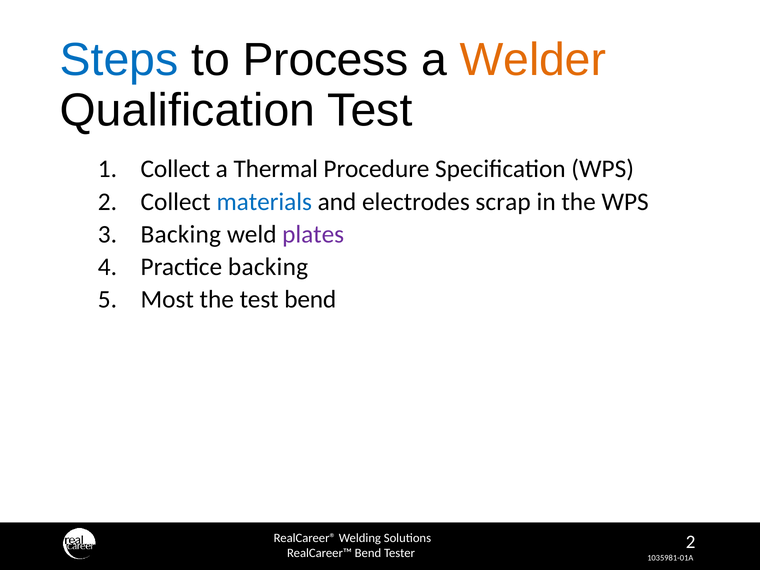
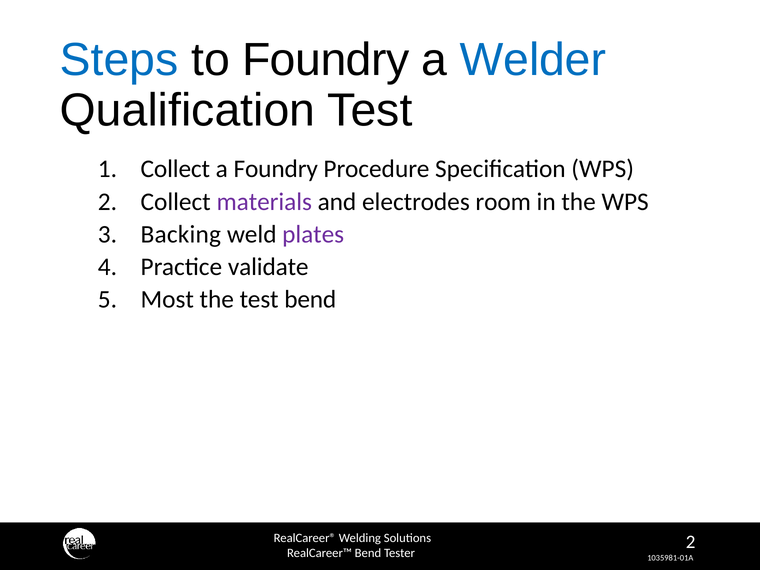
to Process: Process -> Foundry
Welder colour: orange -> blue
a Thermal: Thermal -> Foundry
materials colour: blue -> purple
scrap: scrap -> room
Practice backing: backing -> validate
